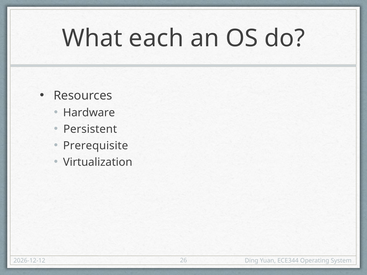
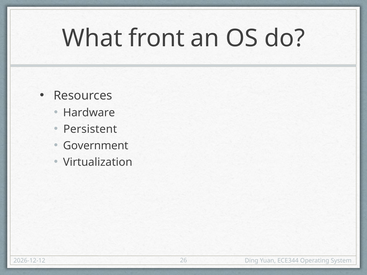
each: each -> front
Prerequisite: Prerequisite -> Government
